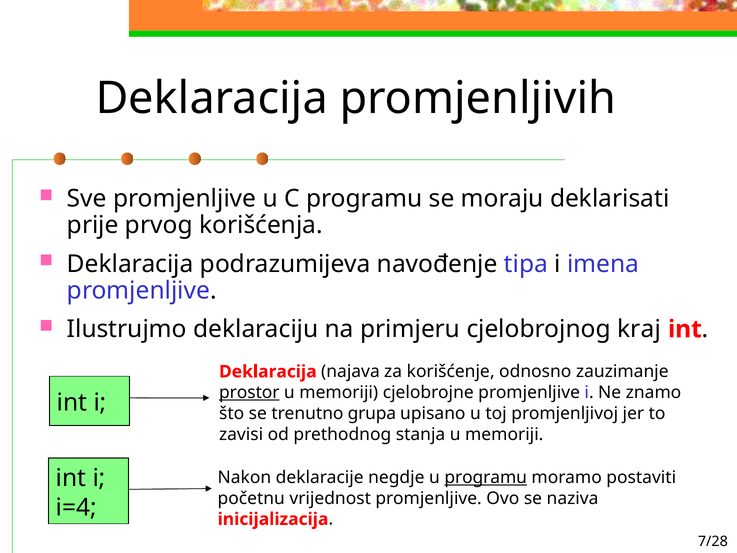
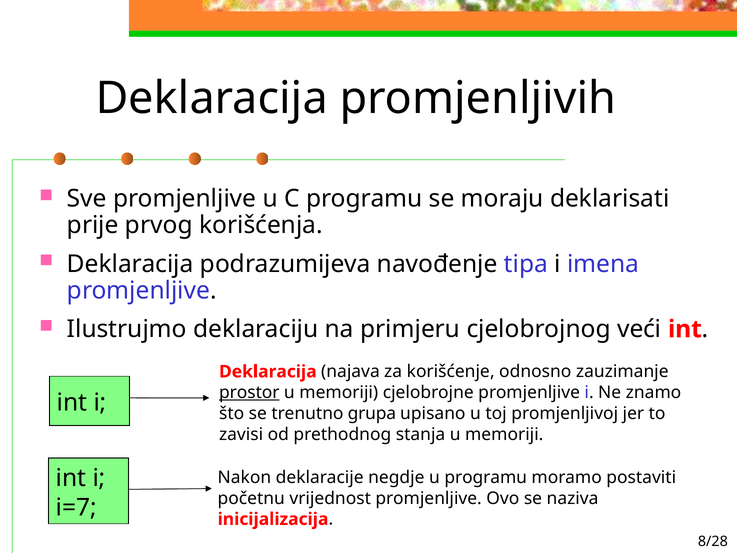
kraj: kraj -> veći
programu at (486, 477) underline: present -> none
i=4: i=4 -> i=7
7/28: 7/28 -> 8/28
